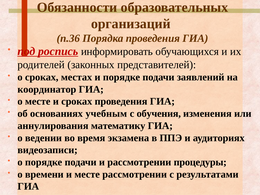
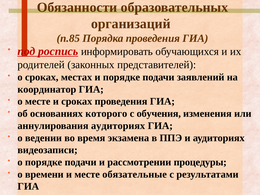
п.36: п.36 -> п.85
учебным: учебным -> которого
аннулирования математику: математику -> аудиториях
месте рассмотрении: рассмотрении -> обязательные
